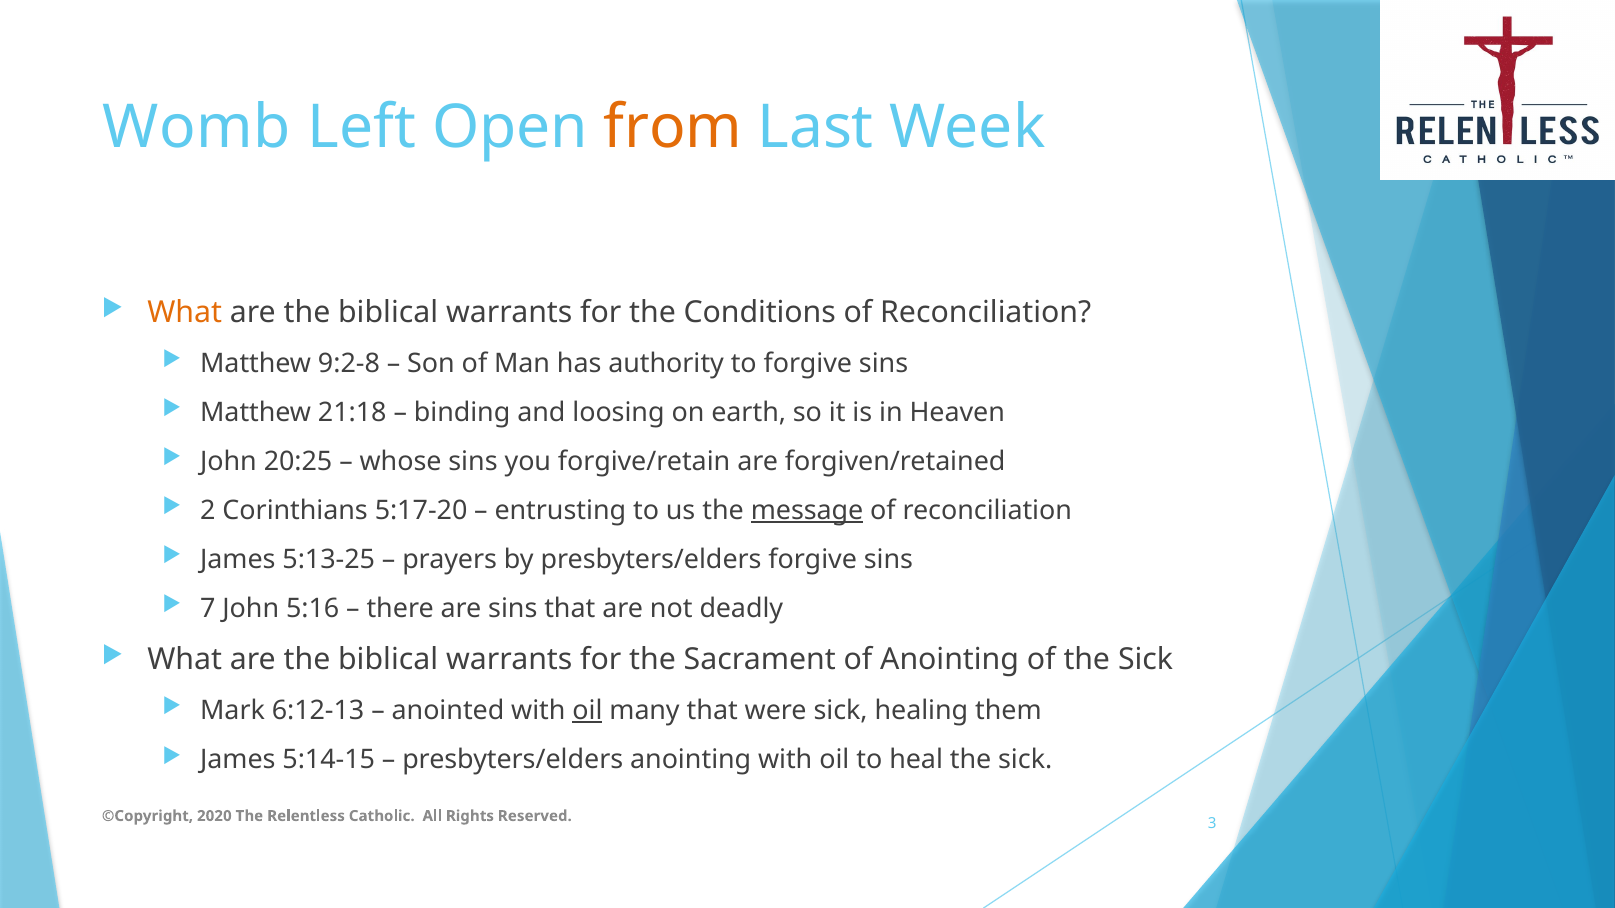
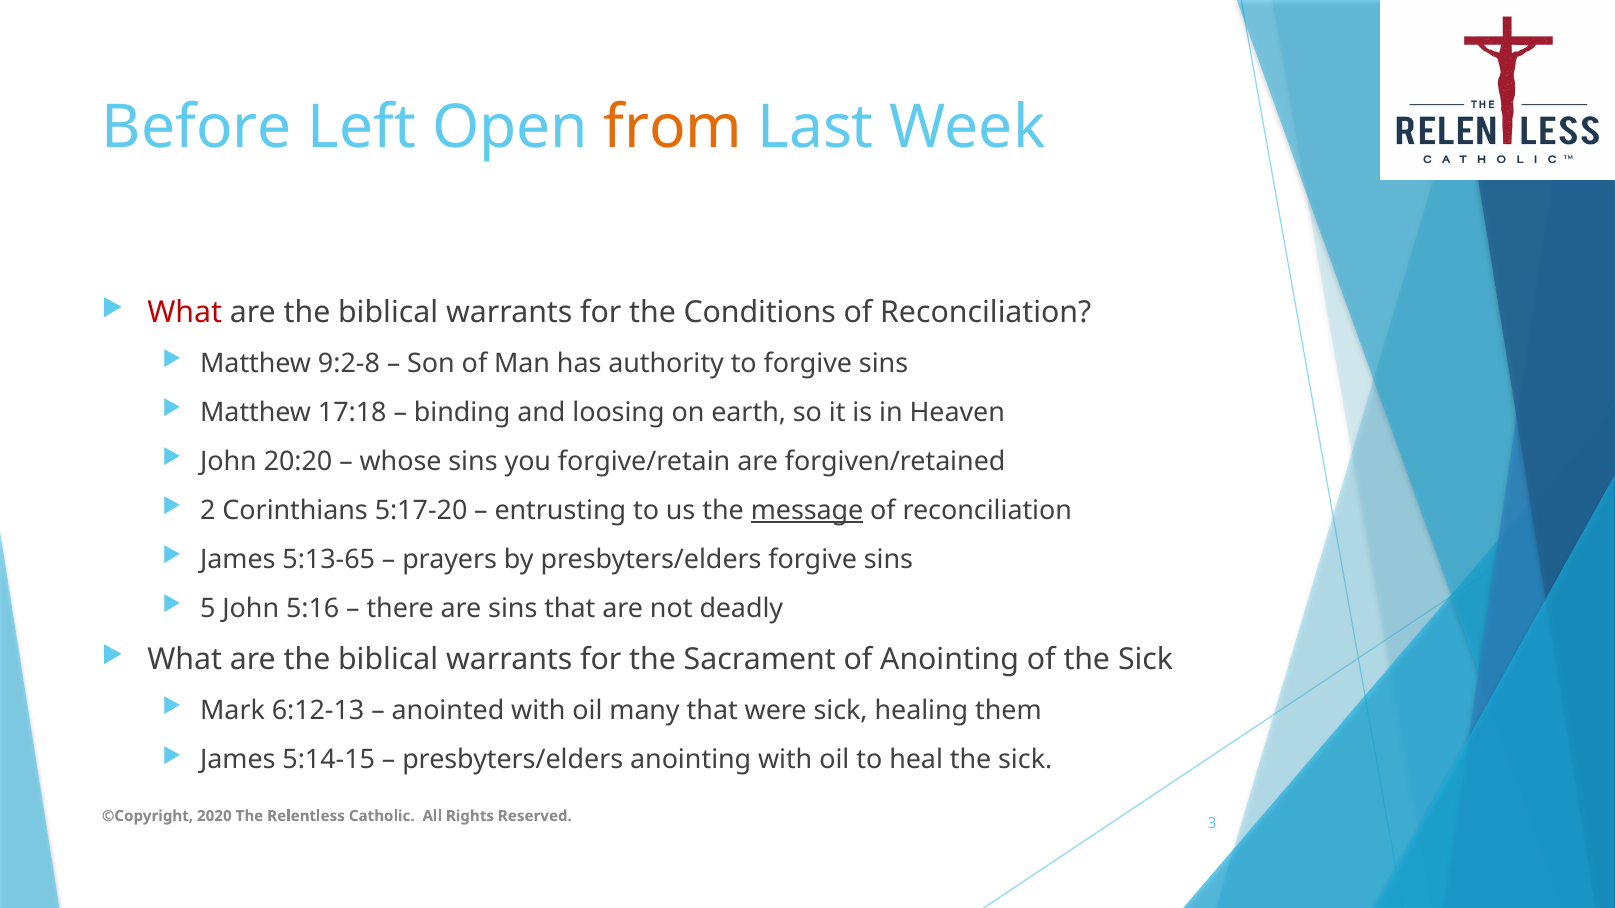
Womb: Womb -> Before
What at (185, 313) colour: orange -> red
21:18: 21:18 -> 17:18
20:25: 20:25 -> 20:20
5:13-25: 5:13-25 -> 5:13-65
7: 7 -> 5
oil at (587, 711) underline: present -> none
